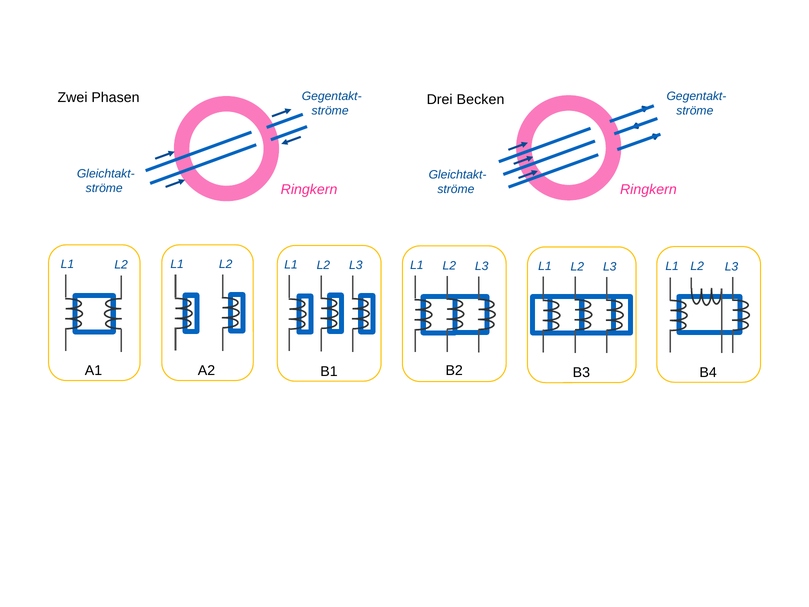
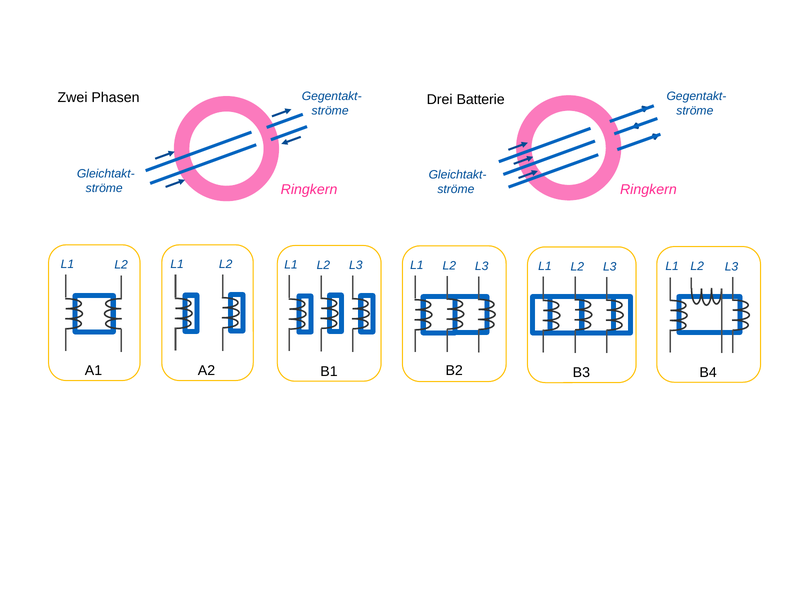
Becken: Becken -> Batterie
